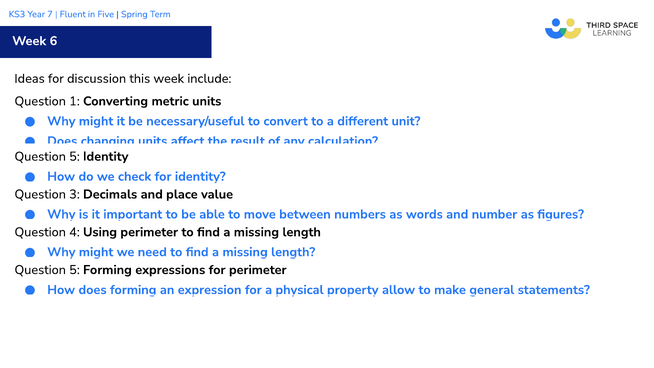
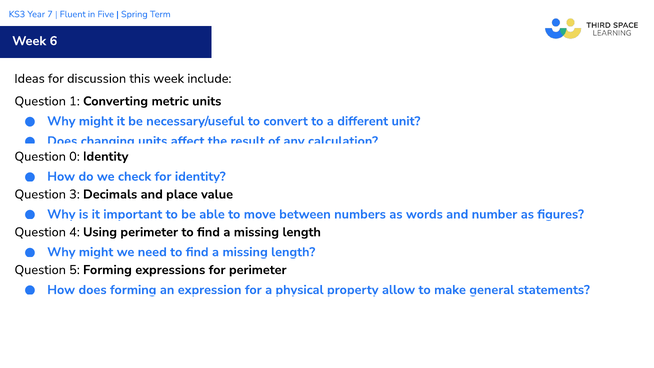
5 at (74, 156): 5 -> 0
